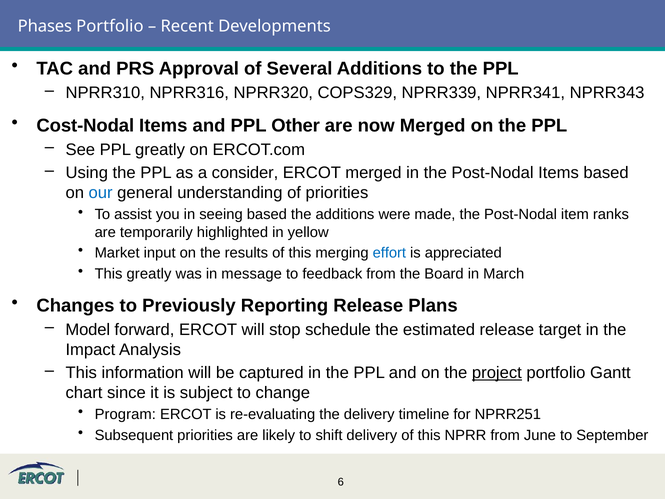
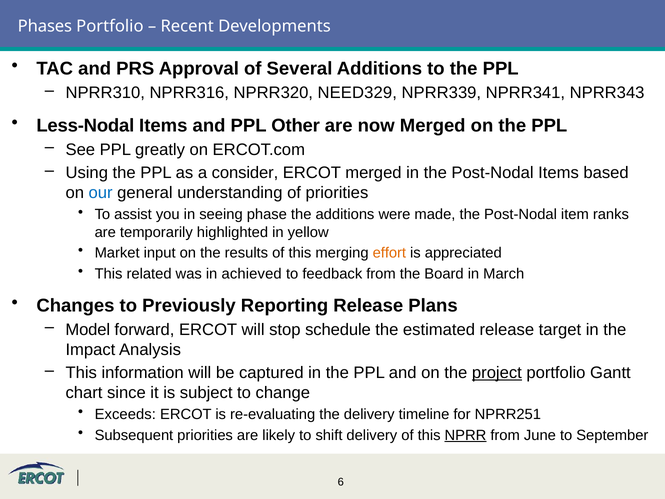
COPS329: COPS329 -> NEED329
Cost-Nodal: Cost-Nodal -> Less-Nodal
seeing based: based -> phase
effort colour: blue -> orange
This greatly: greatly -> related
message: message -> achieved
Program: Program -> Exceeds
NPRR underline: none -> present
